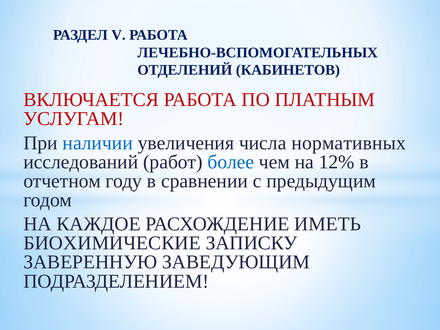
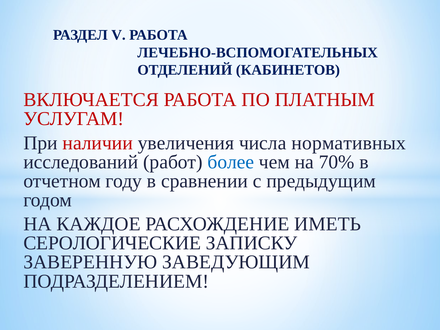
наличии colour: blue -> red
12%: 12% -> 70%
БИОХИМИЧЕСКИЕ: БИОХИМИЧЕСКИЕ -> СЕРОЛОГИЧЕСКИЕ
